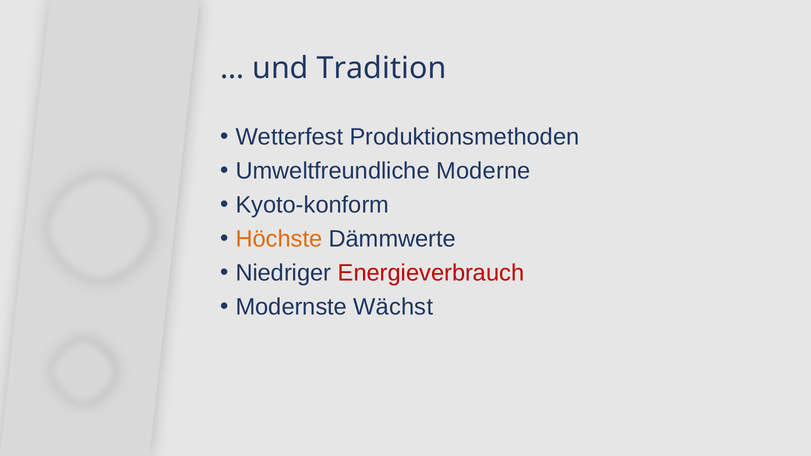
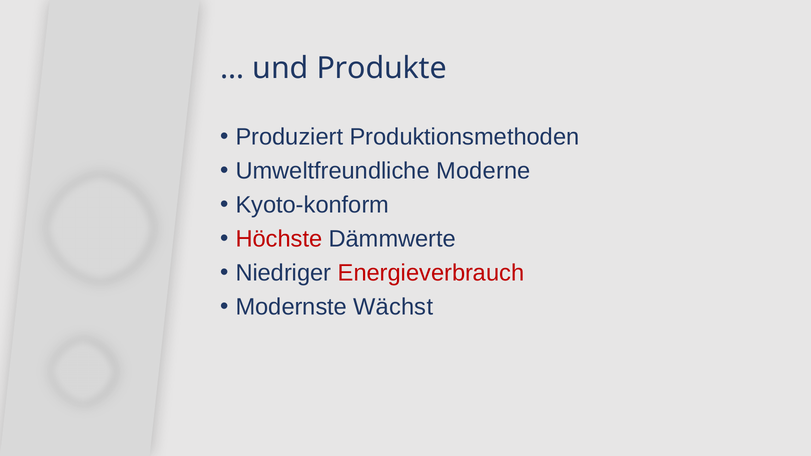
Tradition: Tradition -> Produkte
Wetterfest: Wetterfest -> Produziert
Höchste colour: orange -> red
